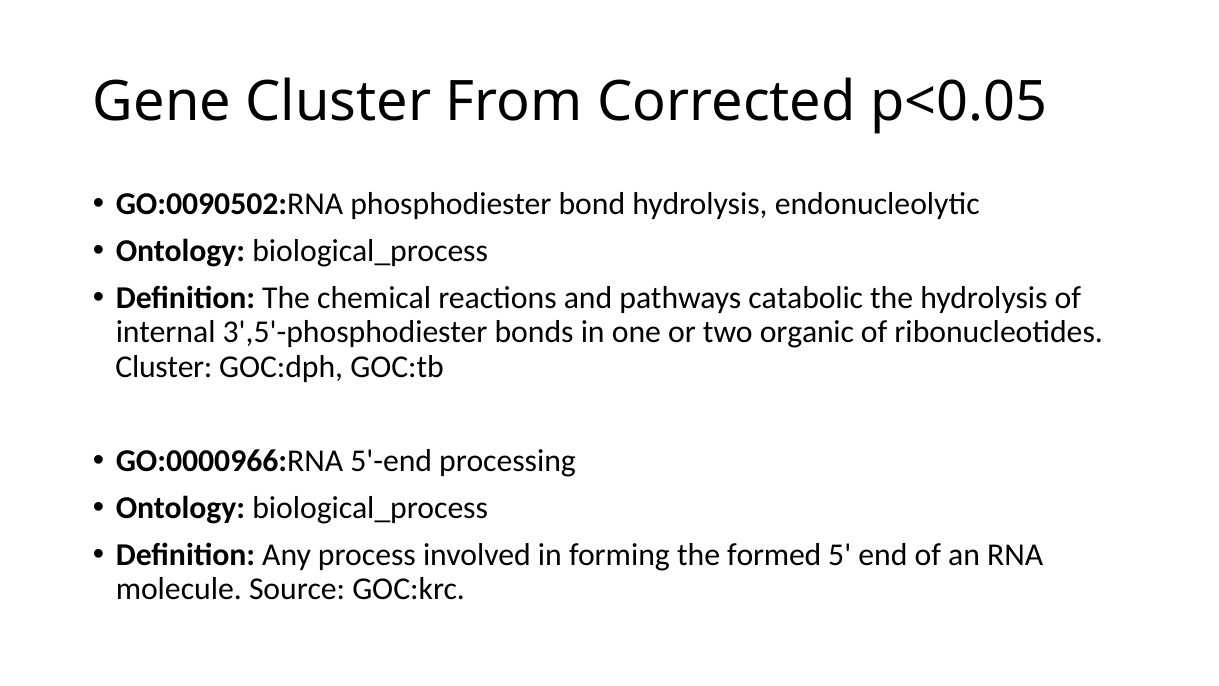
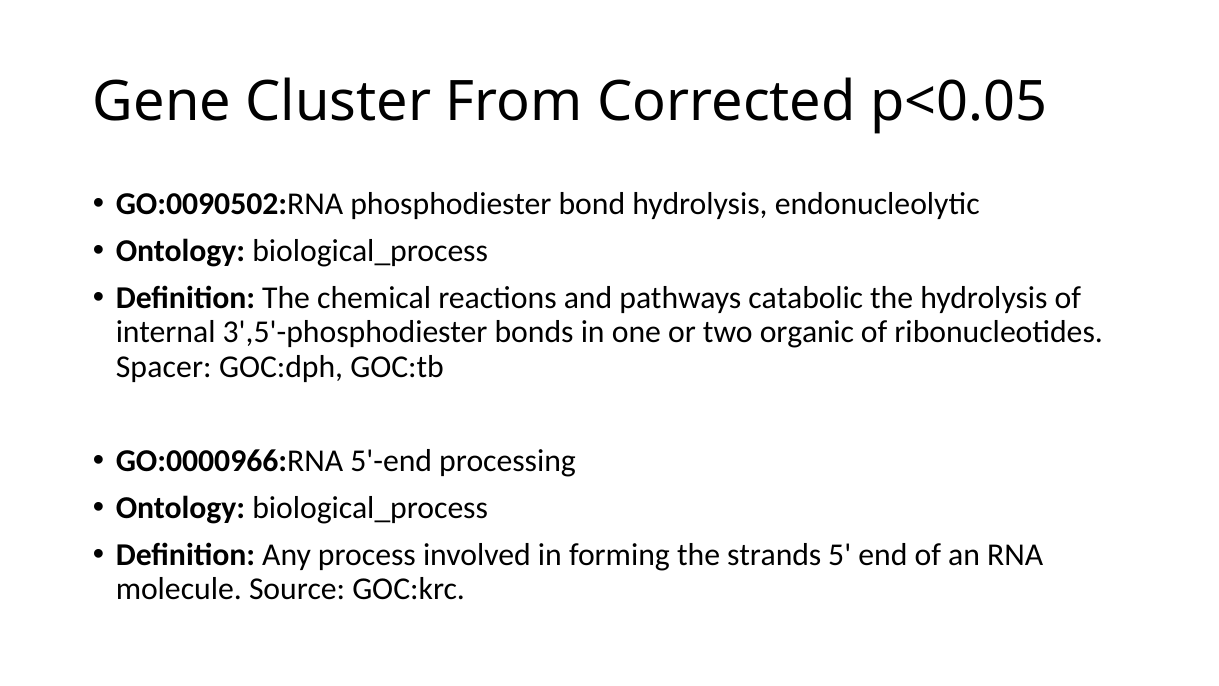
Cluster at (164, 367): Cluster -> Spacer
formed: formed -> strands
